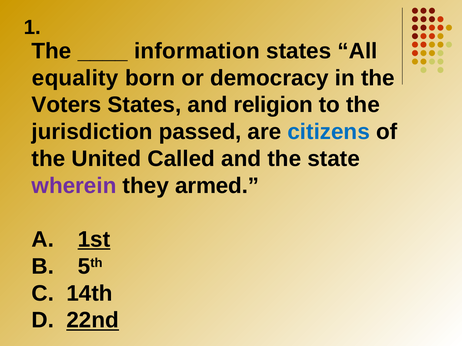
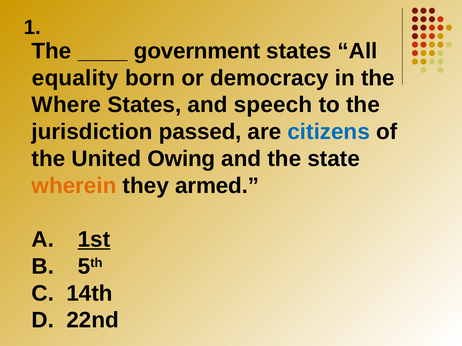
information: information -> government
Voters: Voters -> Where
religion: religion -> speech
Called: Called -> Owing
wherein colour: purple -> orange
22nd underline: present -> none
